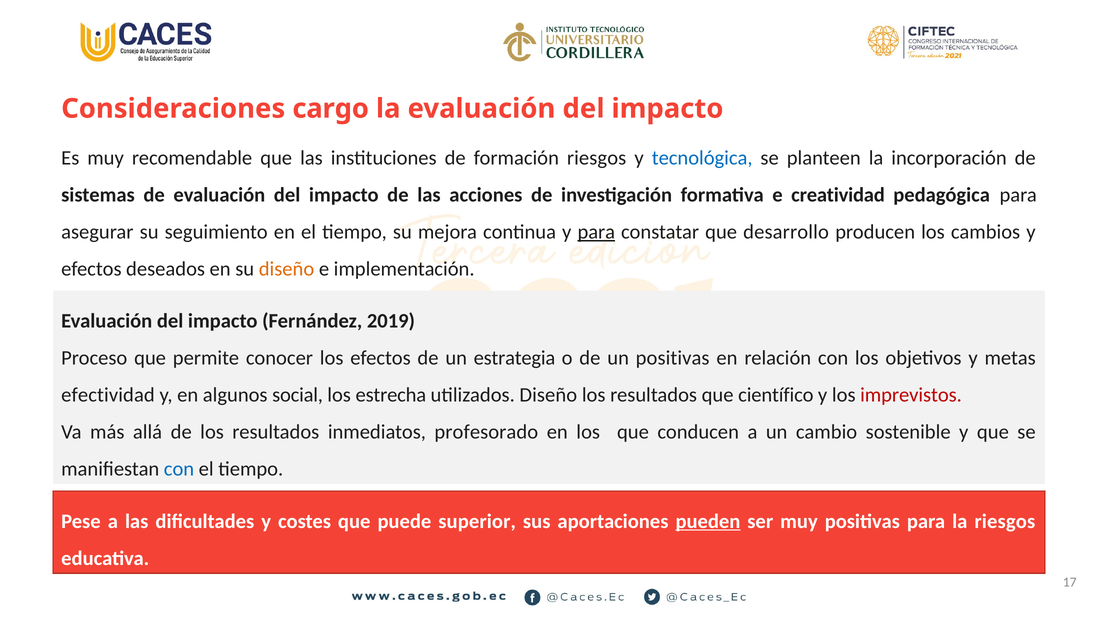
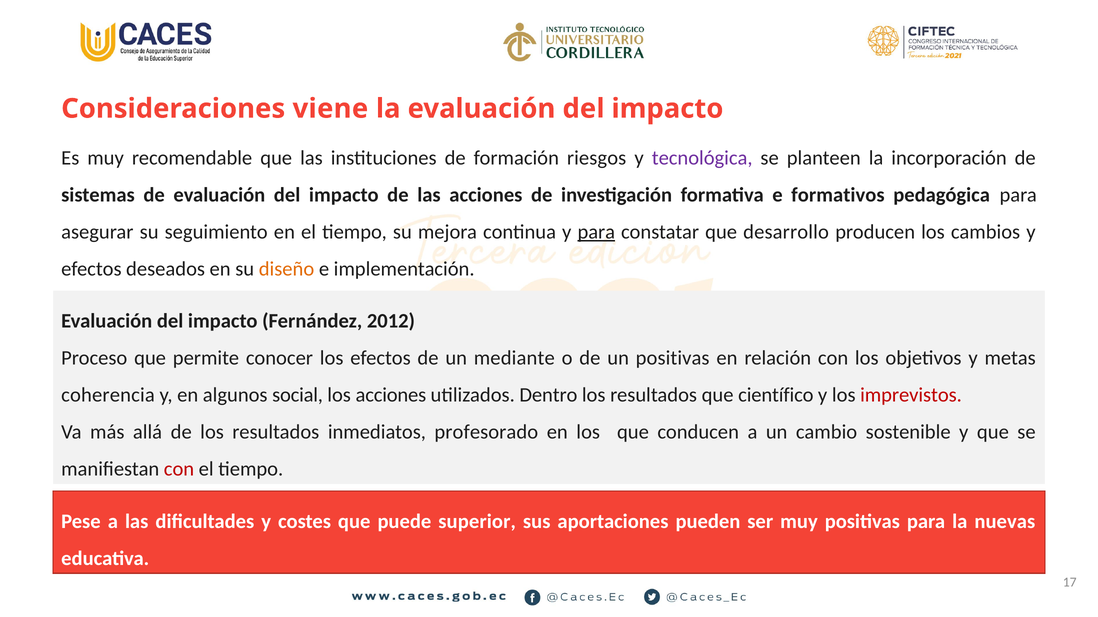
cargo: cargo -> viene
tecnológica colour: blue -> purple
creatividad: creatividad -> formativos
2019: 2019 -> 2012
estrategia: estrategia -> mediante
efectividad: efectividad -> coherencia
los estrecha: estrecha -> acciones
utilizados Diseño: Diseño -> Dentro
con at (179, 469) colour: blue -> red
pueden underline: present -> none
la riesgos: riesgos -> nuevas
